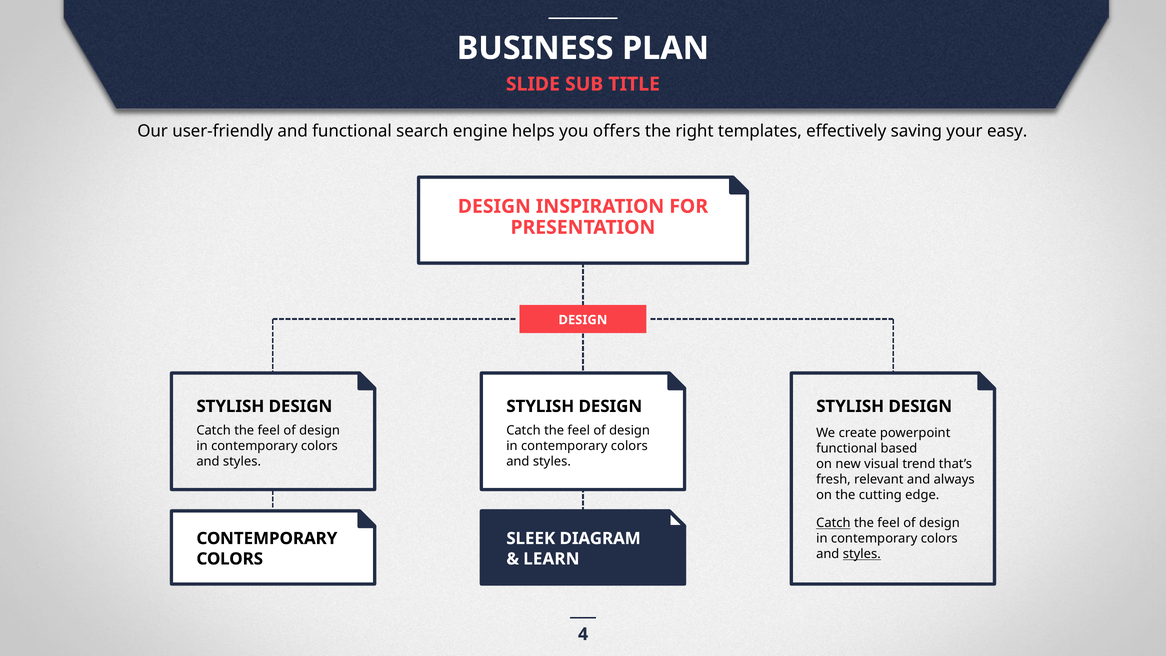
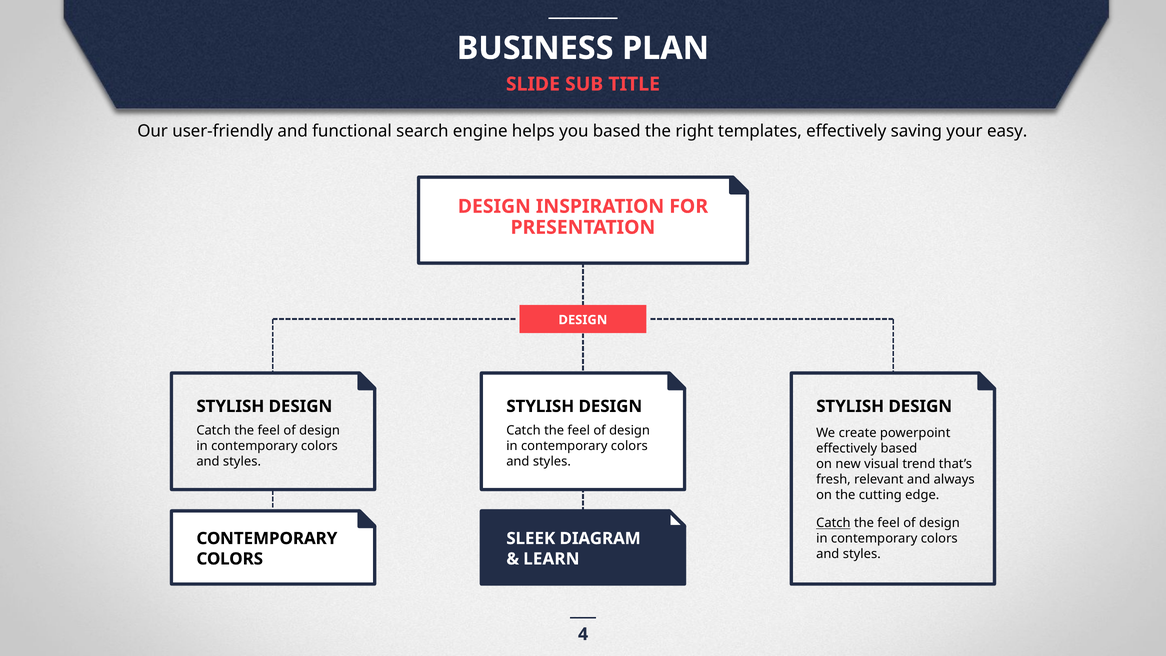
you offers: offers -> based
functional at (847, 449): functional -> effectively
styles at (862, 554) underline: present -> none
